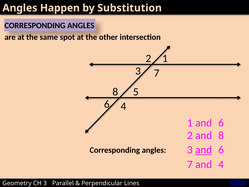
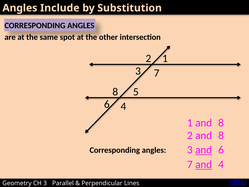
Happen: Happen -> Include
and 6: 6 -> 8
and at (204, 164) underline: none -> present
